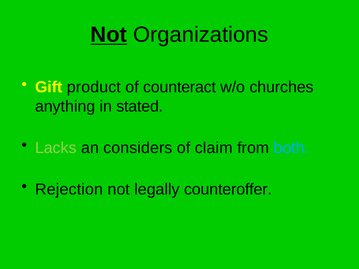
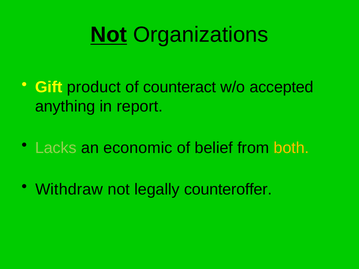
churches: churches -> accepted
stated: stated -> report
considers: considers -> economic
claim: claim -> belief
both colour: light blue -> yellow
Rejection: Rejection -> Withdraw
